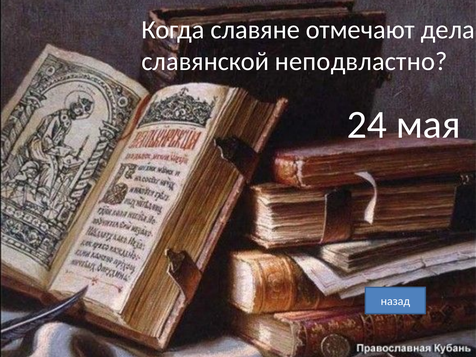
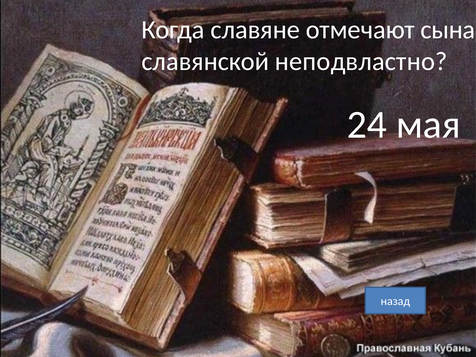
дела: дела -> сына
